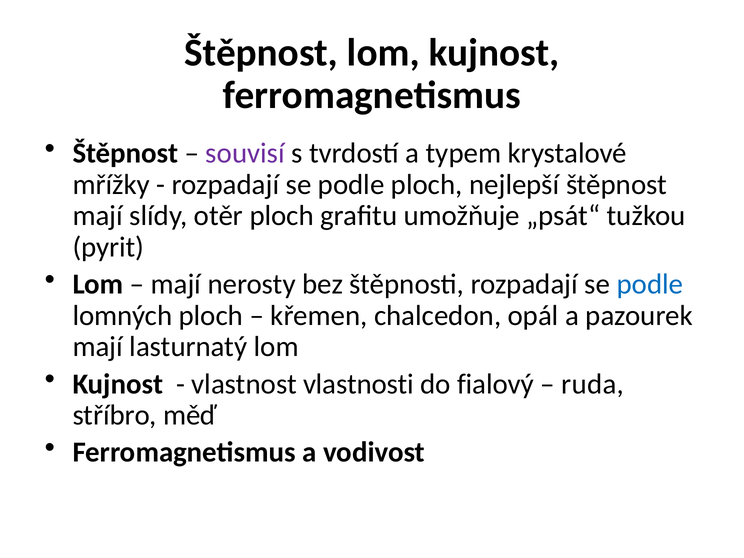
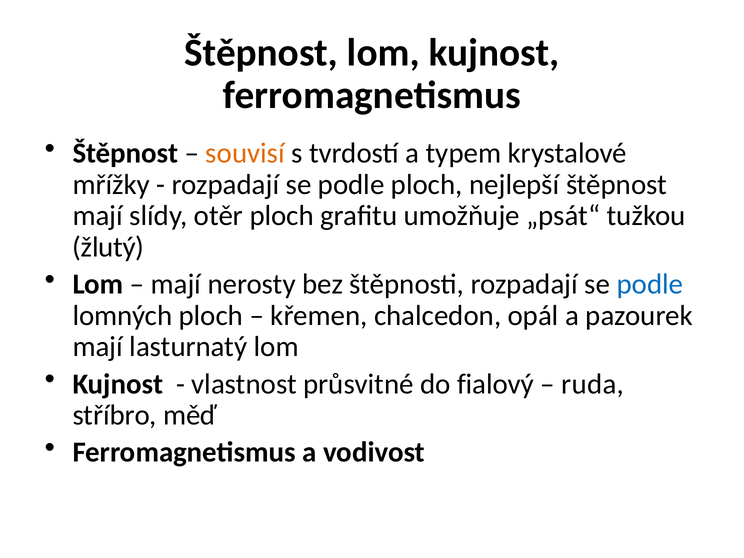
souvisí colour: purple -> orange
pyrit: pyrit -> žlutý
vlastnosti: vlastnosti -> průsvitné
